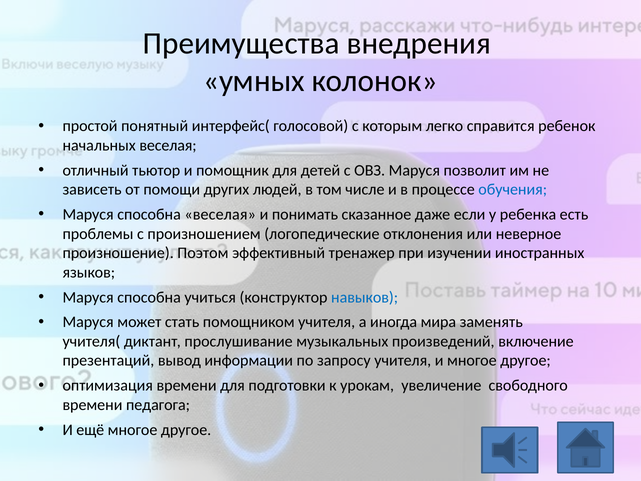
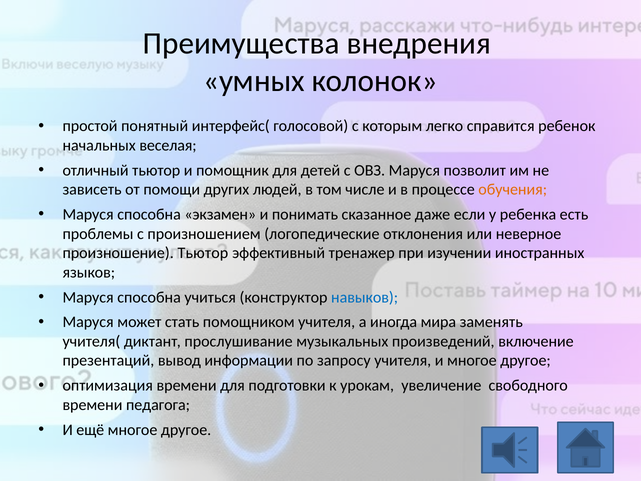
обучения colour: blue -> orange
способна веселая: веселая -> экзамен
произношение Поэтом: Поэтом -> Тьютор
